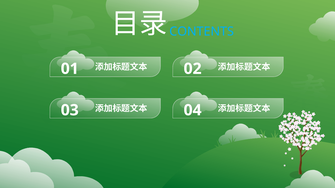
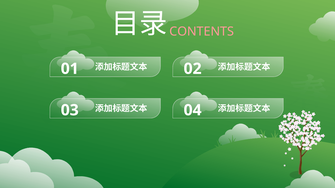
CONTENTS colour: light blue -> pink
